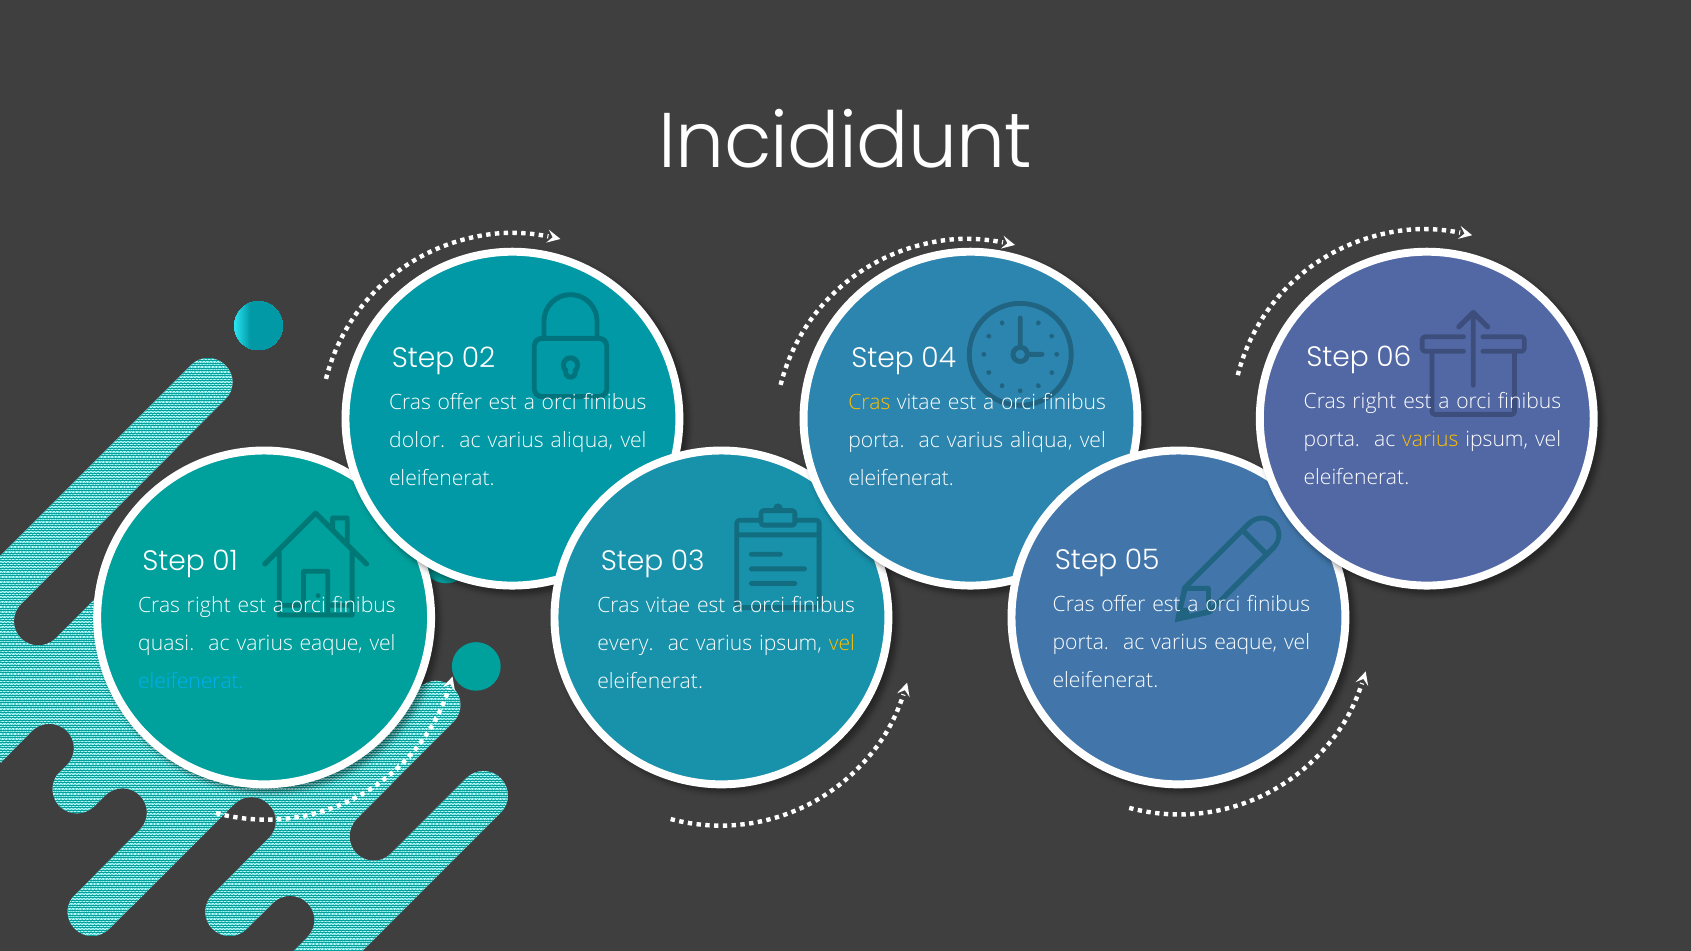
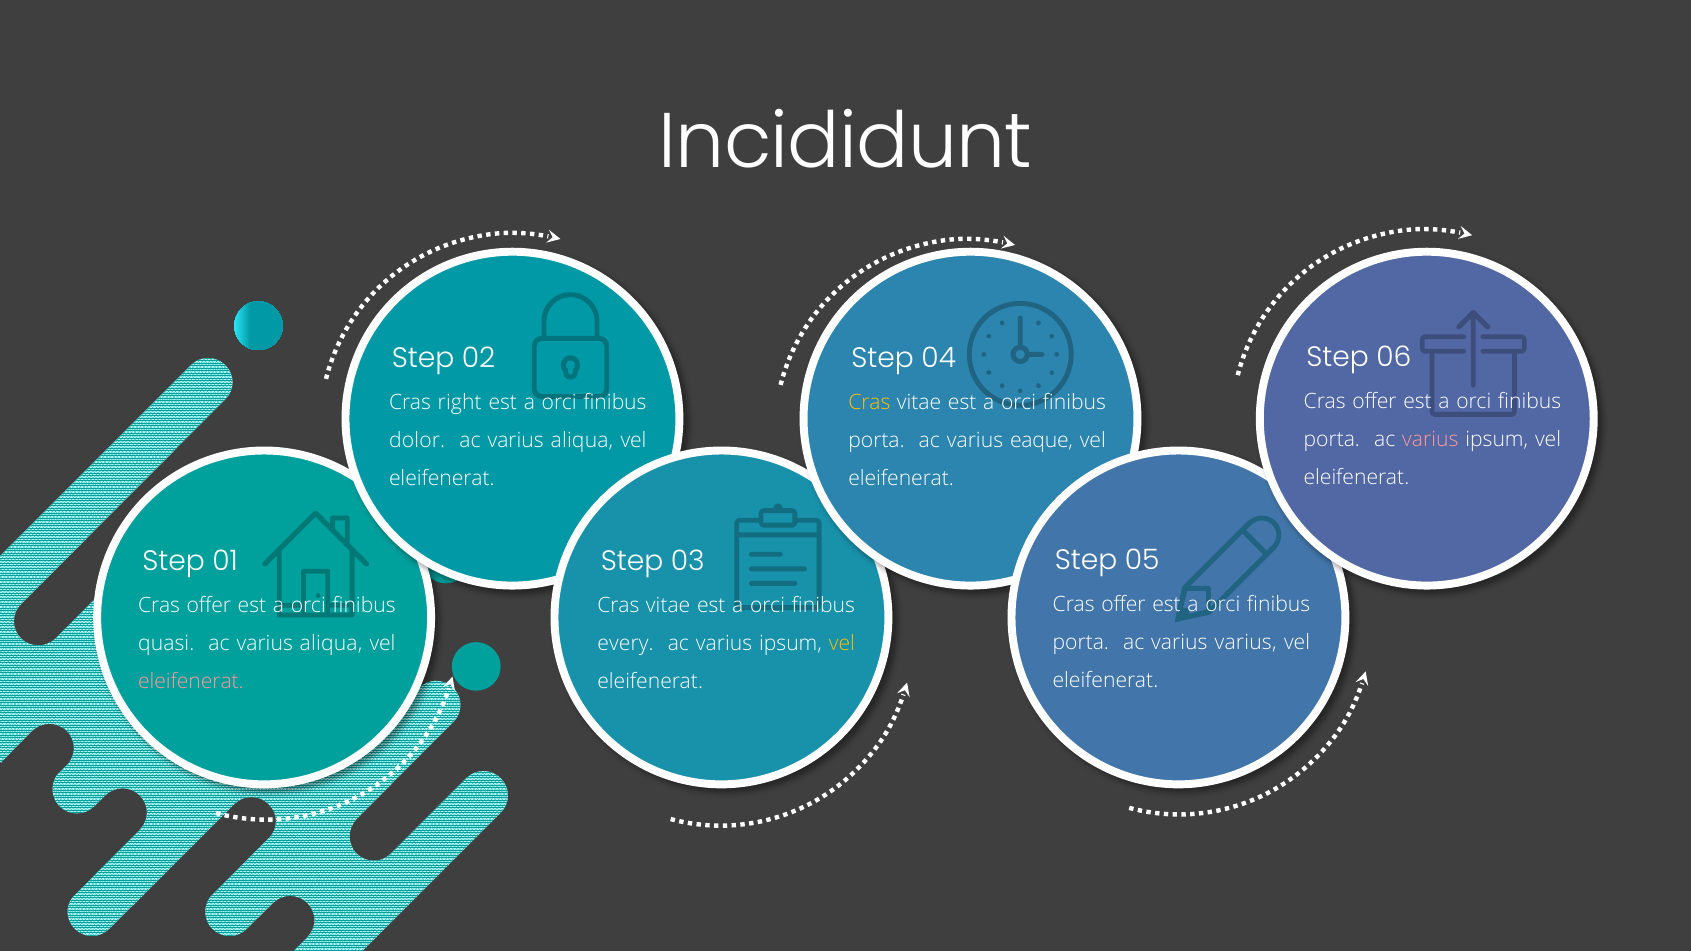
right at (1374, 401): right -> offer
offer at (460, 403): offer -> right
varius at (1430, 439) colour: yellow -> pink
porta ac varius aliqua: aliqua -> eaque
right at (209, 606): right -> offer
porta ac varius eaque: eaque -> varius
eaque at (331, 644): eaque -> aliqua
eleifenerat at (191, 682) colour: light blue -> pink
